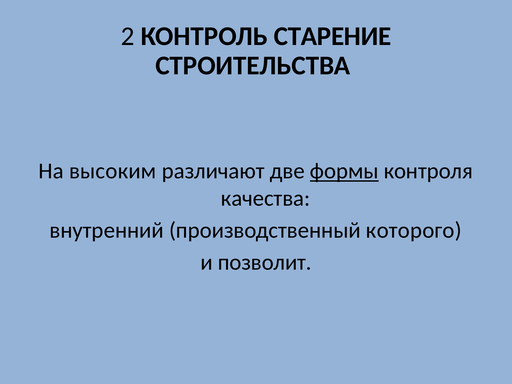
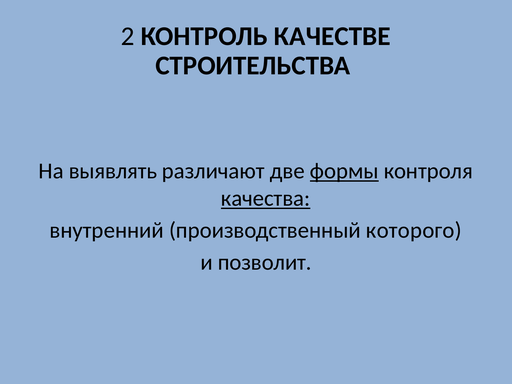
СТАРЕНИЕ: СТАРЕНИЕ -> КАЧЕСТВЕ
высоким: высоким -> выявлять
качества underline: none -> present
